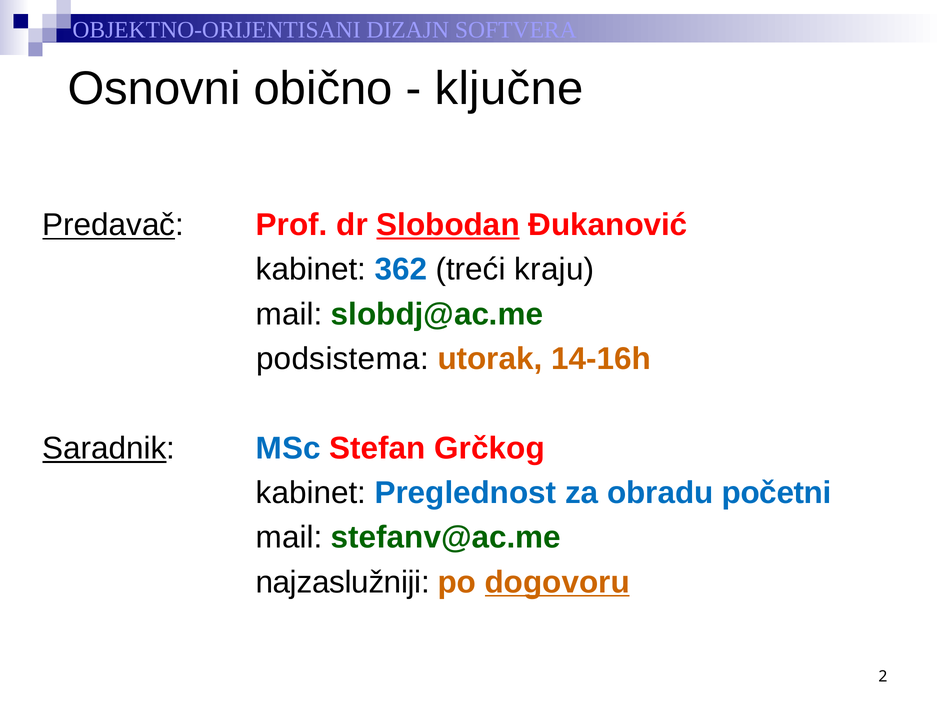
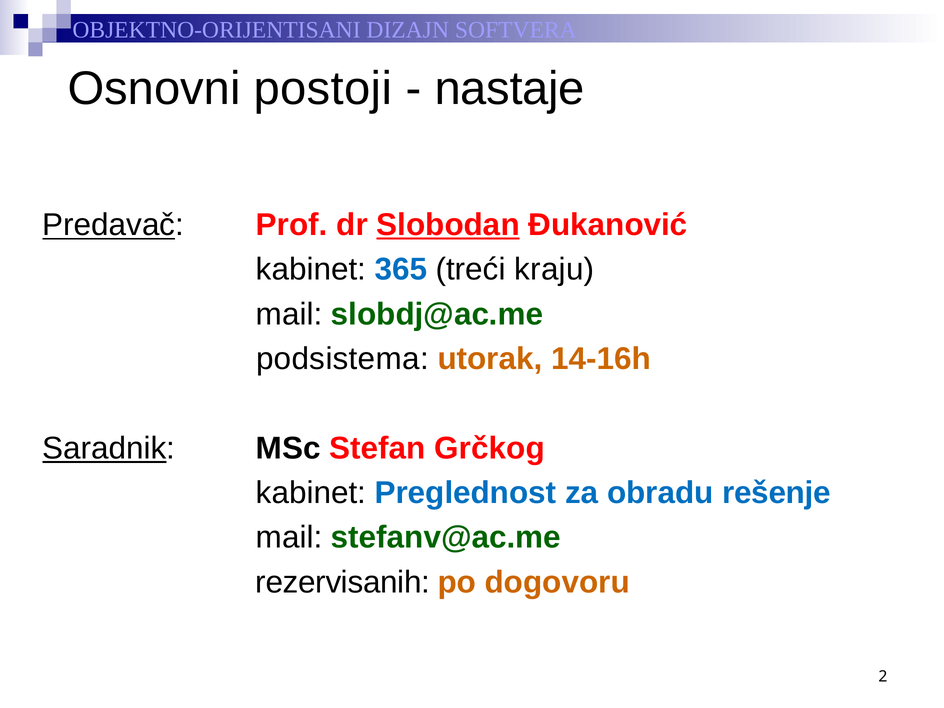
obično: obično -> postoji
ključne: ključne -> nastaje
362: 362 -> 365
MSc colour: blue -> black
početni: početni -> rešenje
najzaslužniji: najzaslužniji -> rezervisanih
dogovoru underline: present -> none
